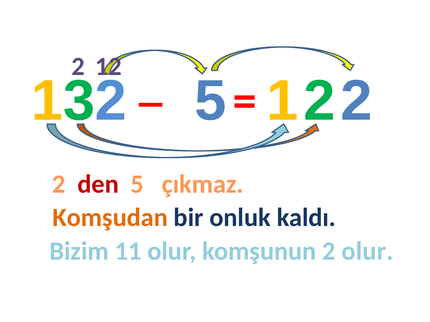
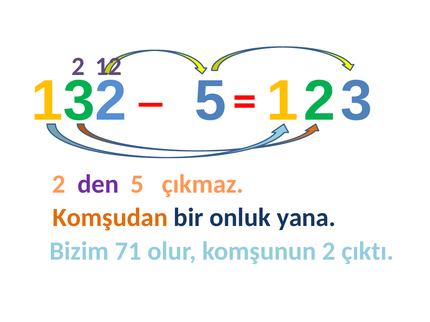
2 at (356, 101): 2 -> 3
den colour: red -> purple
kaldı: kaldı -> yana
11: 11 -> 71
2 olur: olur -> çıktı
